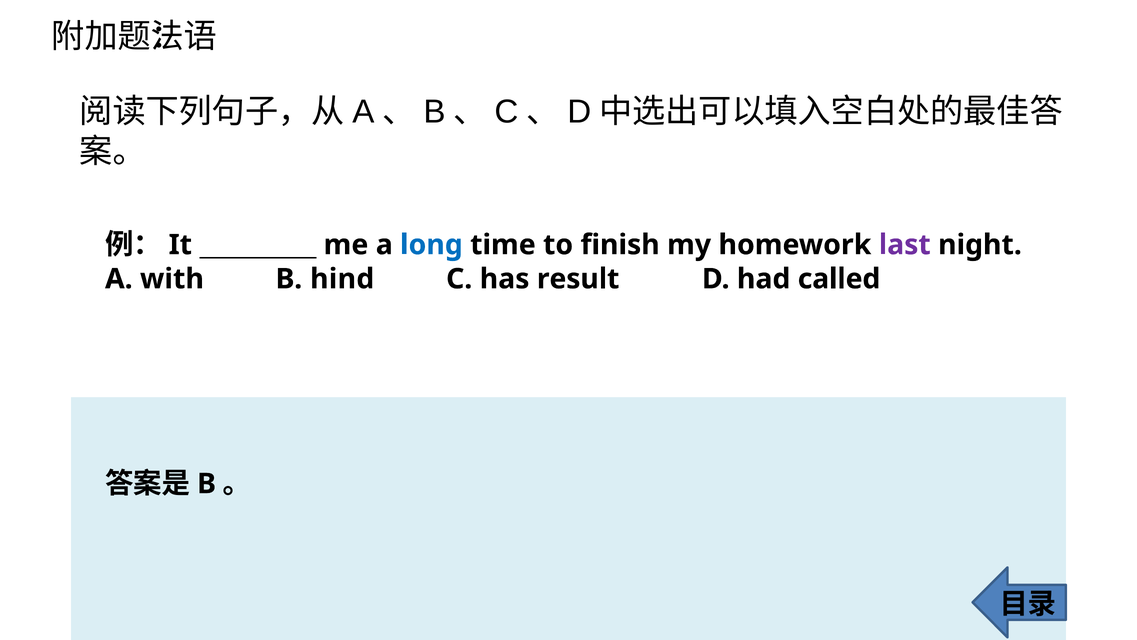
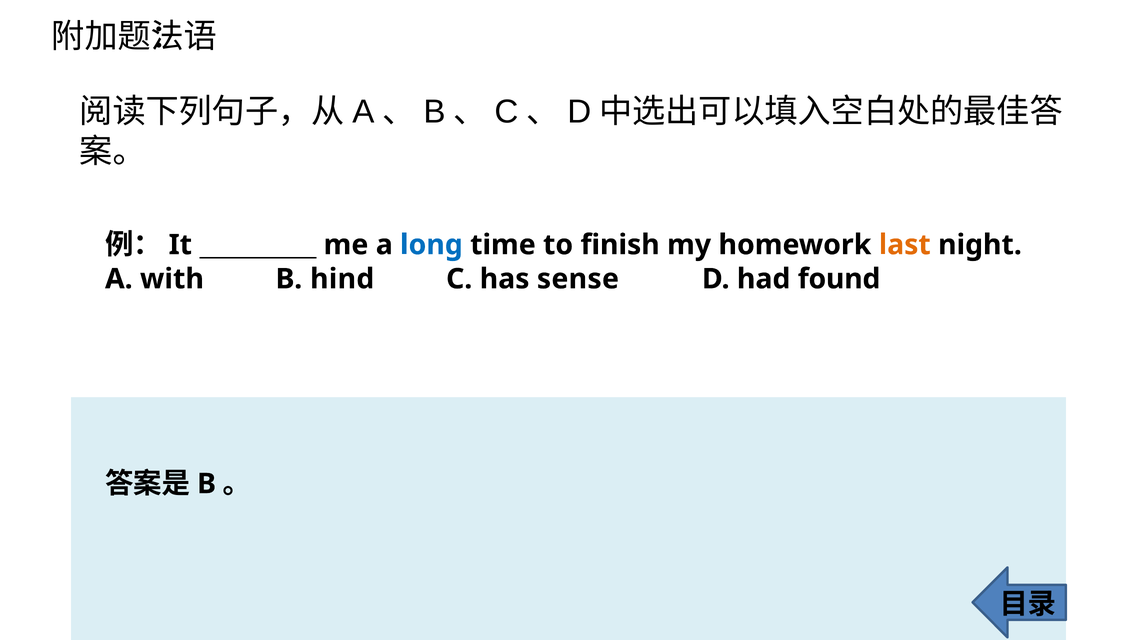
last colour: purple -> orange
result: result -> sense
called: called -> found
